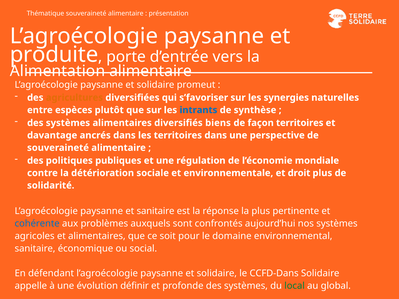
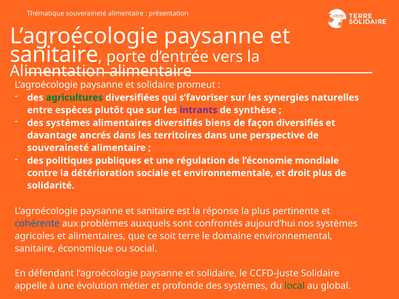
produite at (54, 55): produite -> sanitaire
agricultures colour: orange -> green
intrants colour: blue -> purple
façon territoires: territoires -> diversifiés
pour: pour -> terre
CCFD-Dans: CCFD-Dans -> CCFD-Juste
définir: définir -> métier
